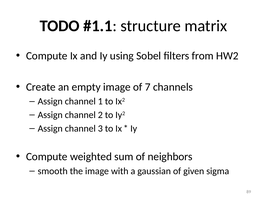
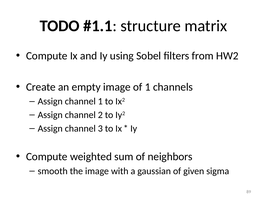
of 7: 7 -> 1
